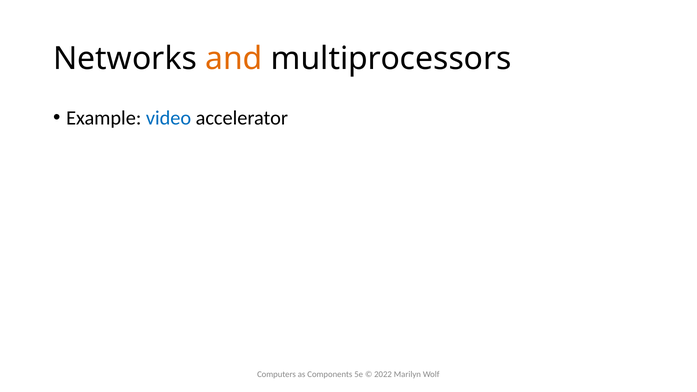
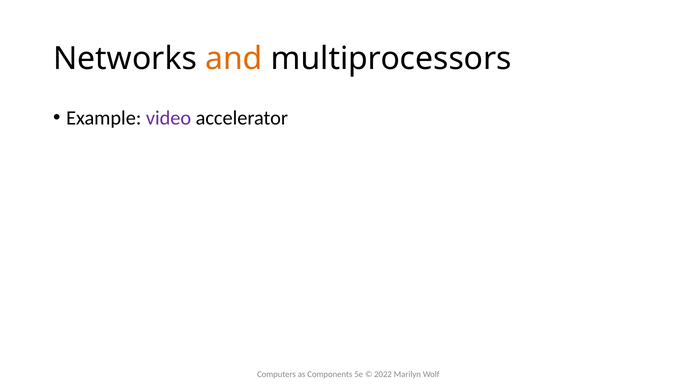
video colour: blue -> purple
